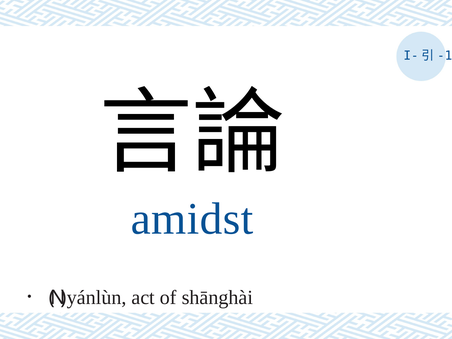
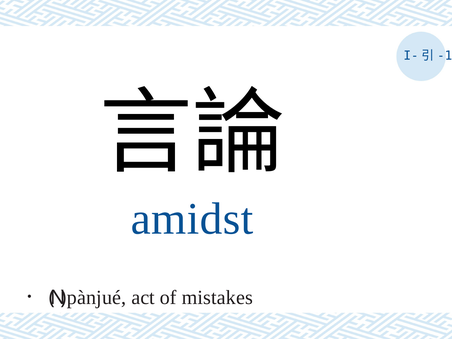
yánlùn: yánlùn -> pànjué
shānghài: shānghài -> mistakes
